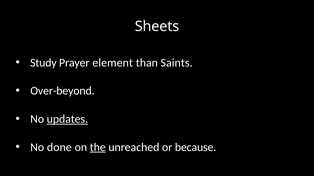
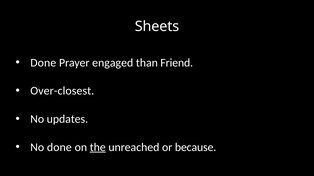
Study at (43, 63): Study -> Done
element: element -> engaged
Saints: Saints -> Friend
Over-beyond: Over-beyond -> Over-closest
updates underline: present -> none
